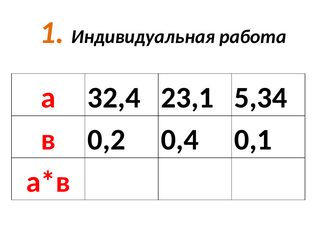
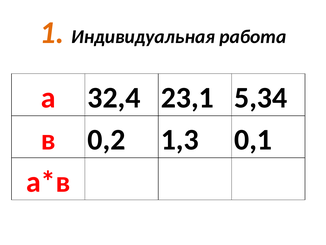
0,4: 0,4 -> 1,3
